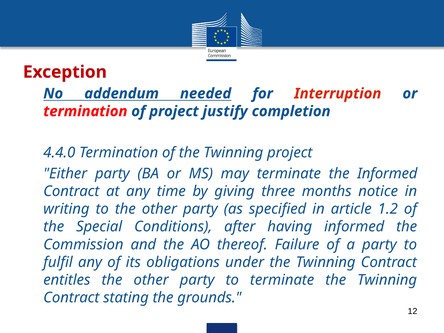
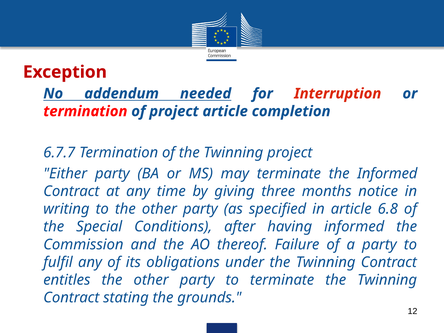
project justify: justify -> article
4.4.0: 4.4.0 -> 6.7.7
1.2: 1.2 -> 6.8
